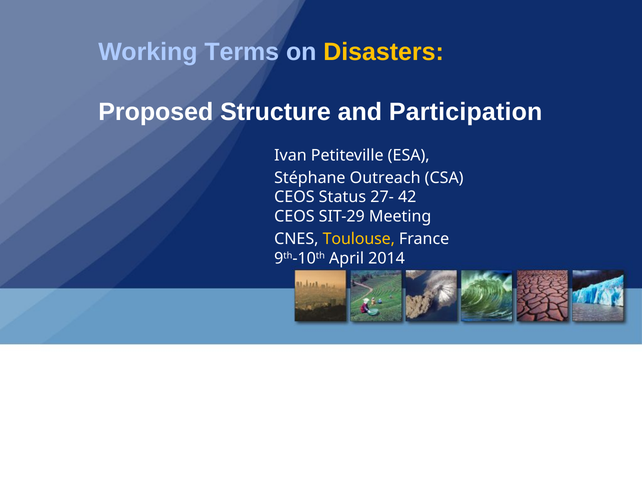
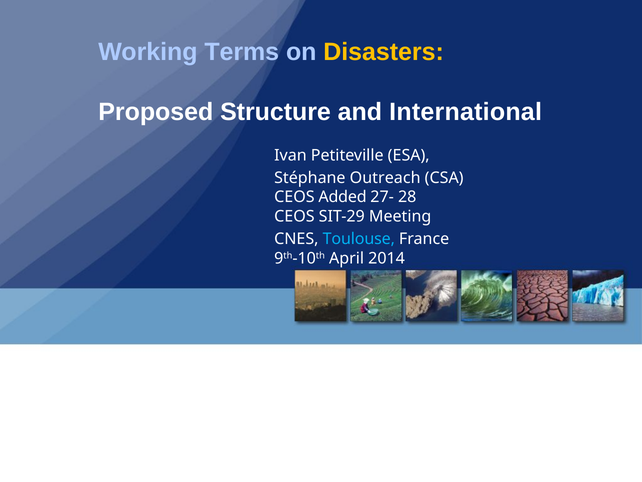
Participation: Participation -> International
Status: Status -> Added
42: 42 -> 28
Toulouse colour: yellow -> light blue
